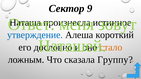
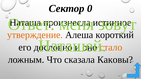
9: 9 -> 0
утверждение colour: blue -> orange
Группу: Группу -> Каковы
